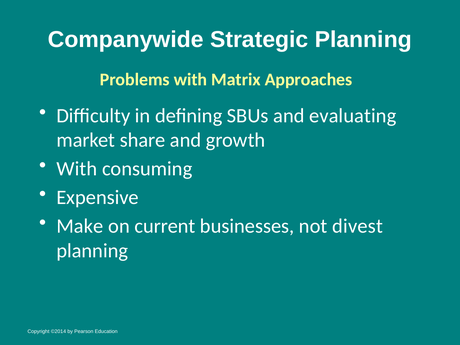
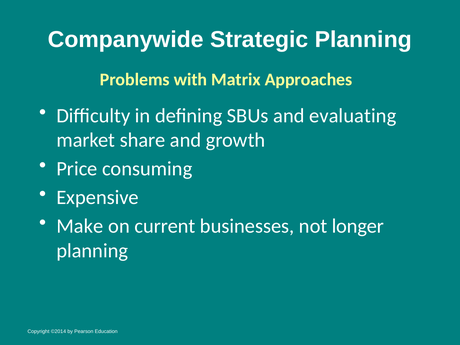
With at (77, 169): With -> Price
divest: divest -> longer
